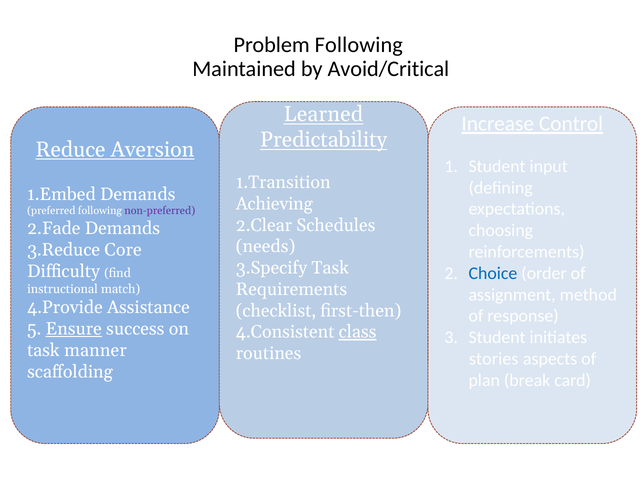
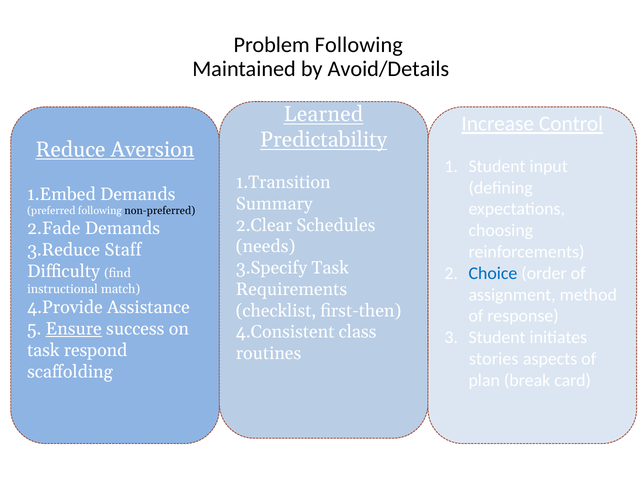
Avoid/Critical: Avoid/Critical -> Avoid/Details
Achieving: Achieving -> Summary
non-preferred colour: purple -> black
Core: Core -> Staff
class underline: present -> none
manner: manner -> respond
